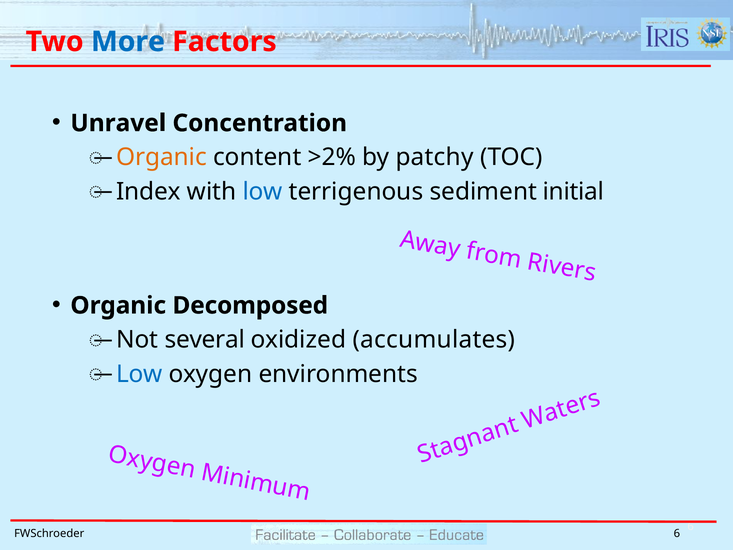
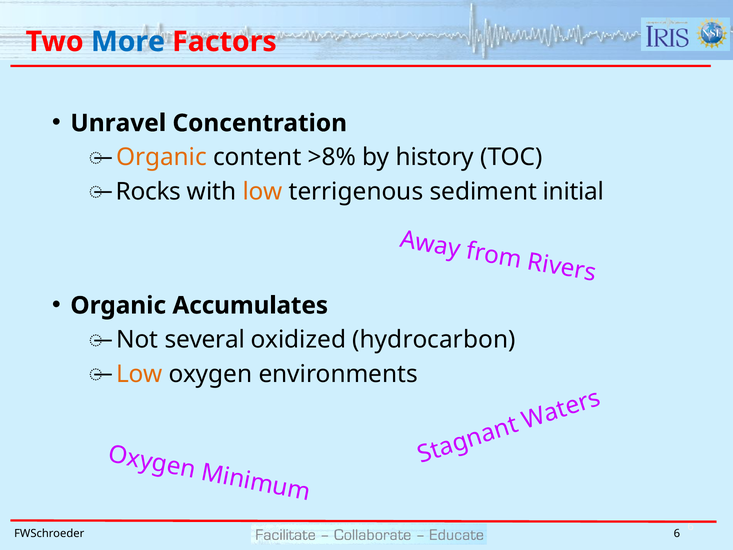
>2%: >2% -> >8%
patchy: patchy -> history
Index: Index -> Rocks
low at (263, 192) colour: blue -> orange
Decomposed: Decomposed -> Accumulates
accumulates: accumulates -> hydrocarbon
Low at (139, 374) colour: blue -> orange
